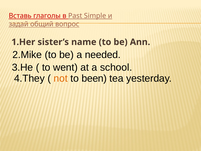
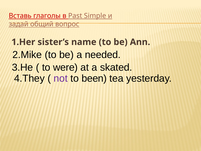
went: went -> were
school: school -> skated
not colour: orange -> purple
